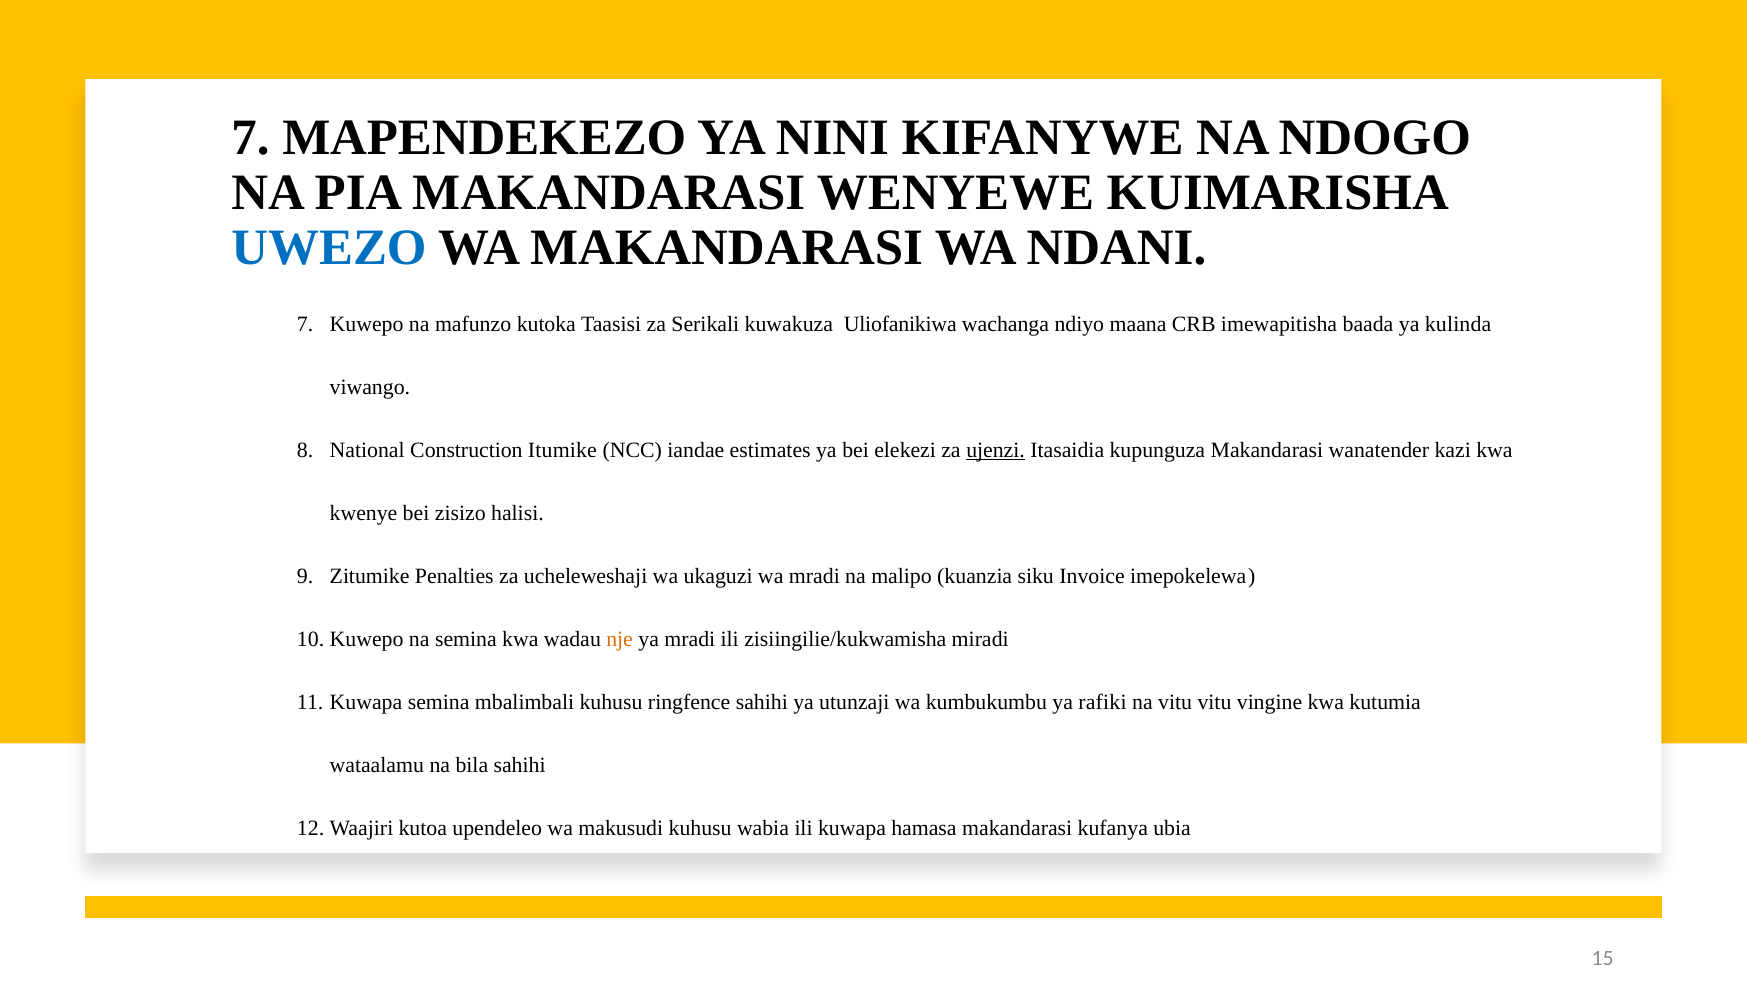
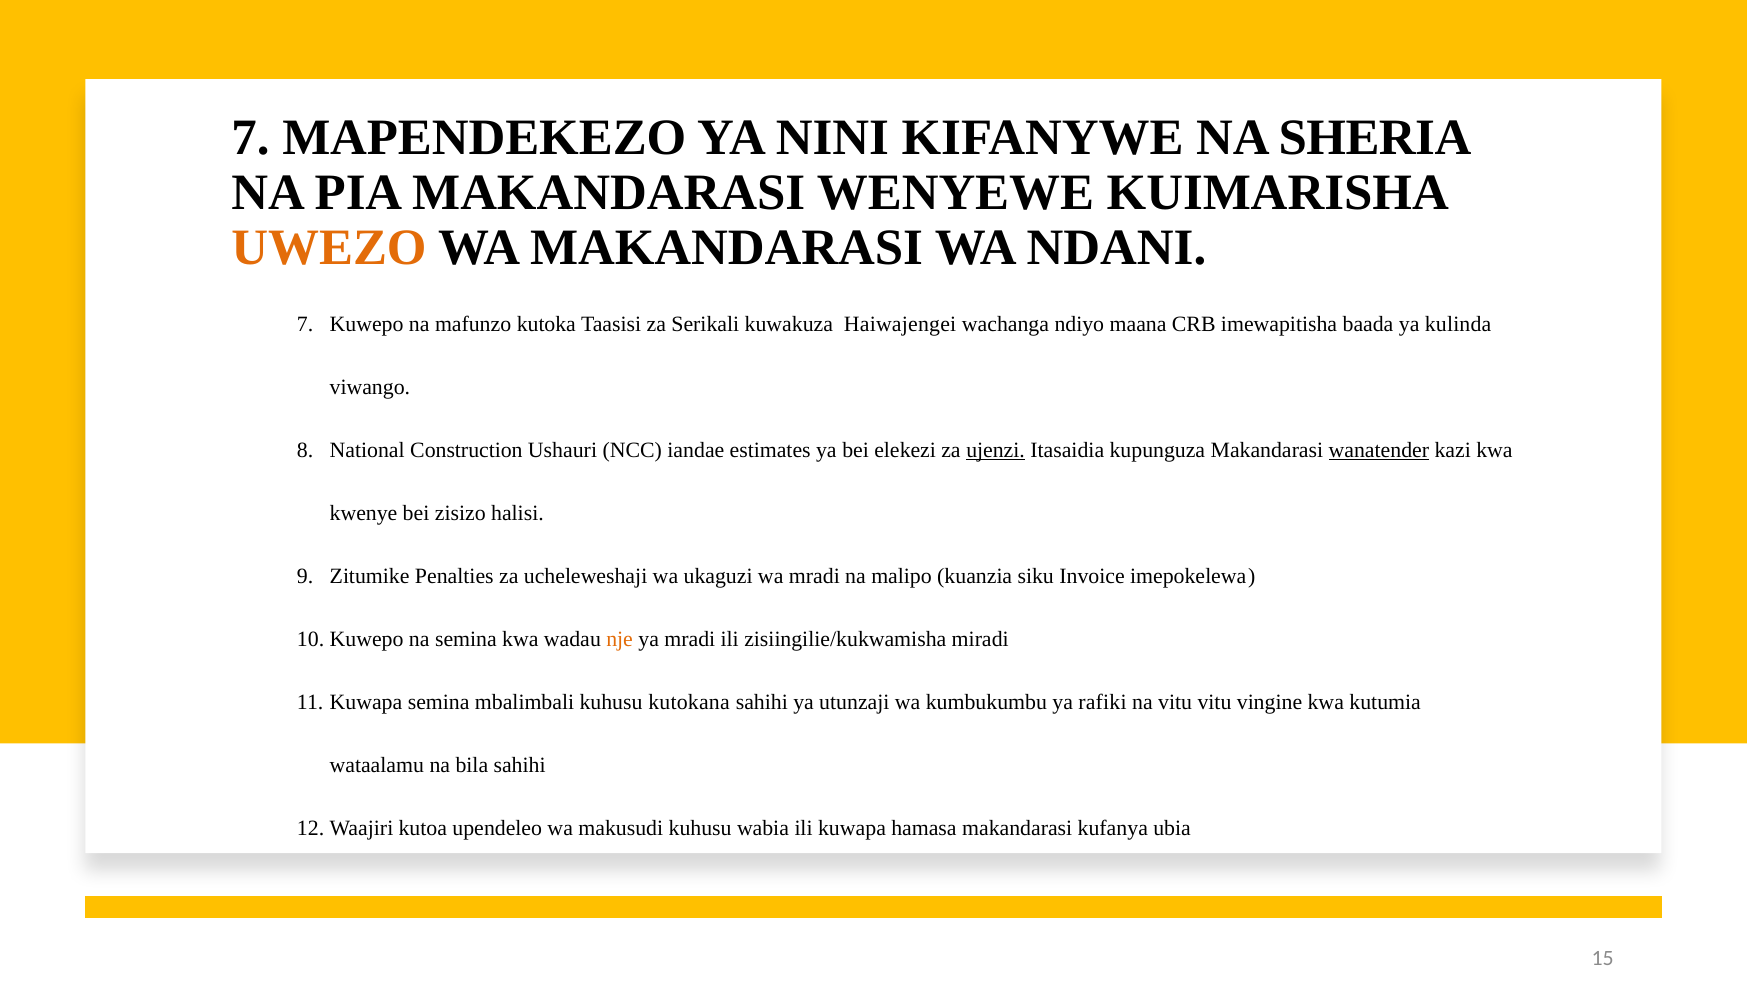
NDOGO: NDOGO -> SHERIA
UWEZO colour: blue -> orange
Uliofanikiwa: Uliofanikiwa -> Haiwajengei
Itumike: Itumike -> Ushauri
wanatender underline: none -> present
ringfence: ringfence -> kutokana
